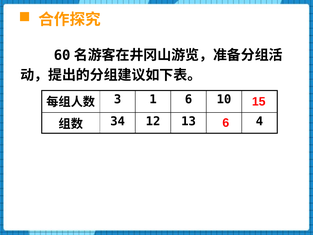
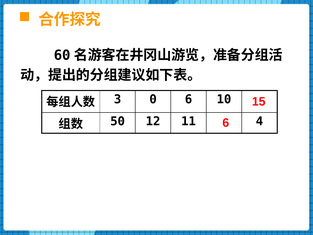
1: 1 -> 0
34: 34 -> 50
13: 13 -> 11
